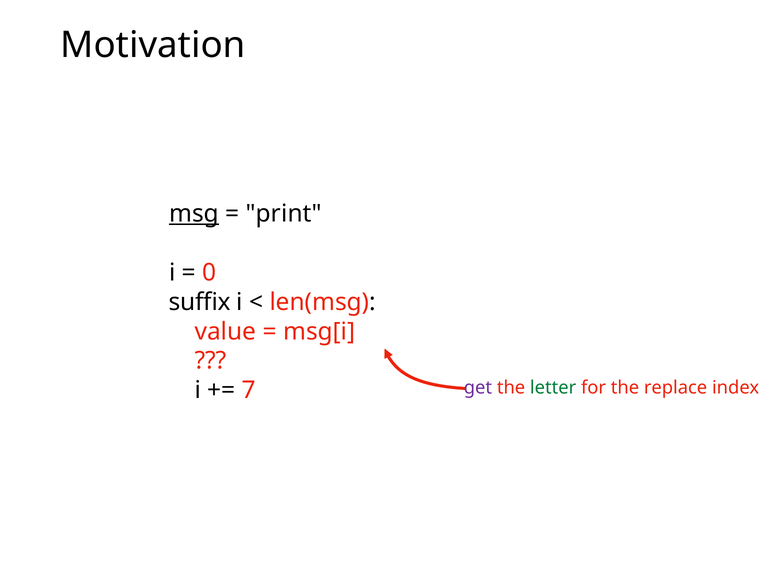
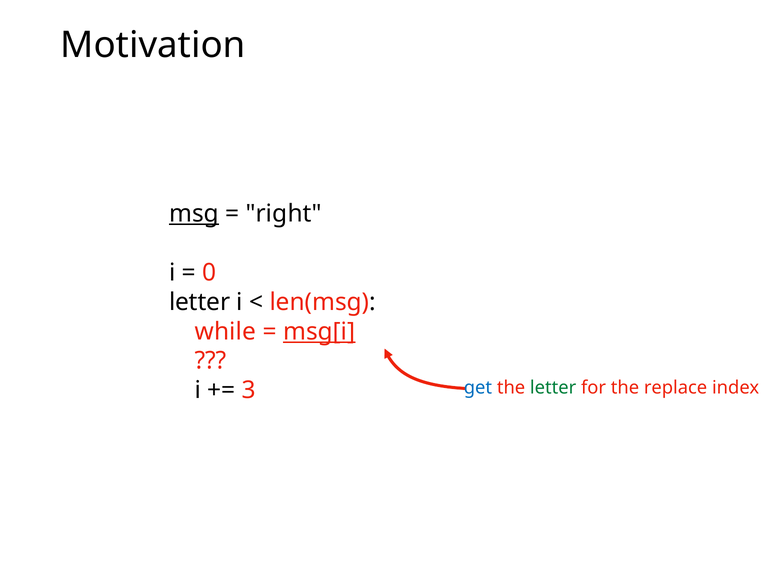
print: print -> right
suffix at (200, 302): suffix -> letter
value: value -> while
msg[i underline: none -> present
get colour: purple -> blue
7: 7 -> 3
